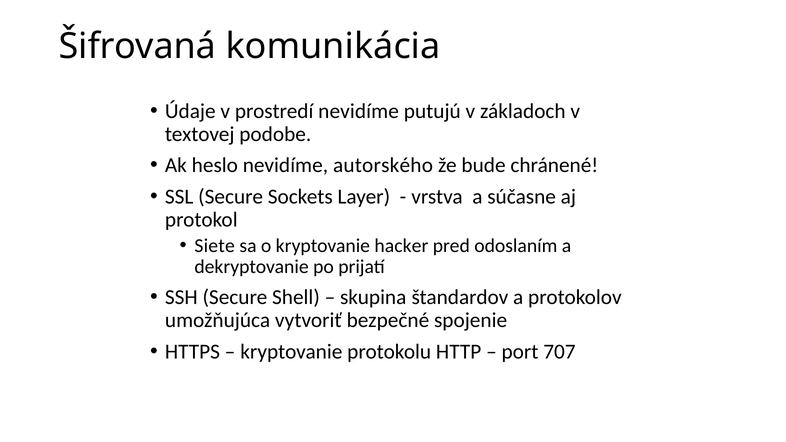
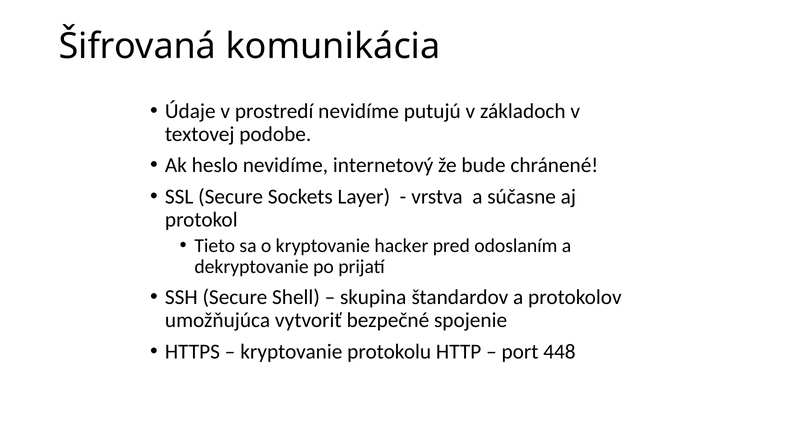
autorského: autorského -> internetový
Siete: Siete -> Tieto
707: 707 -> 448
